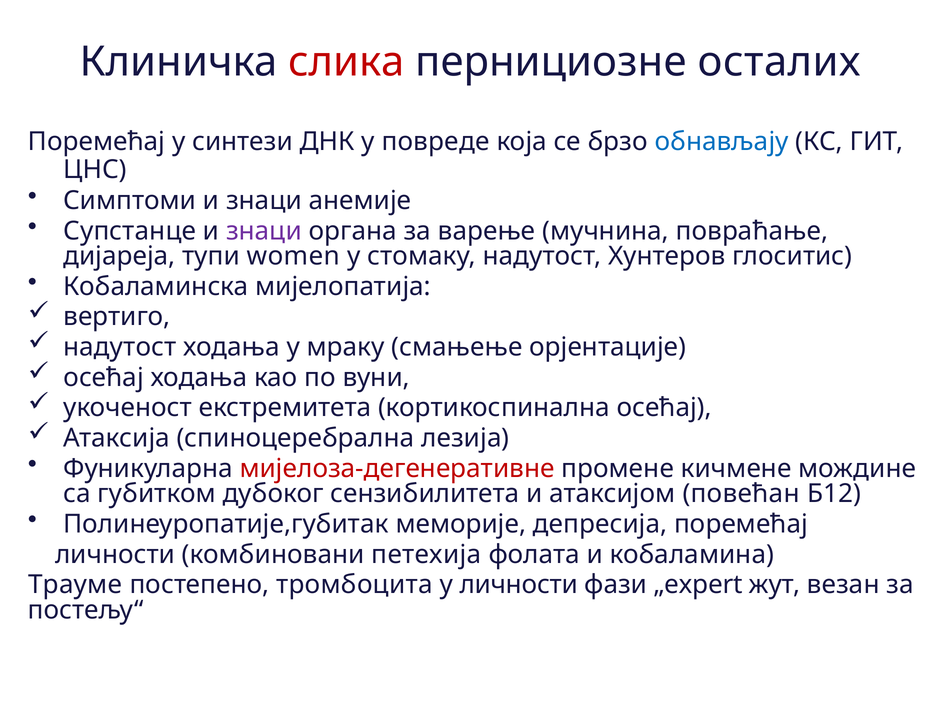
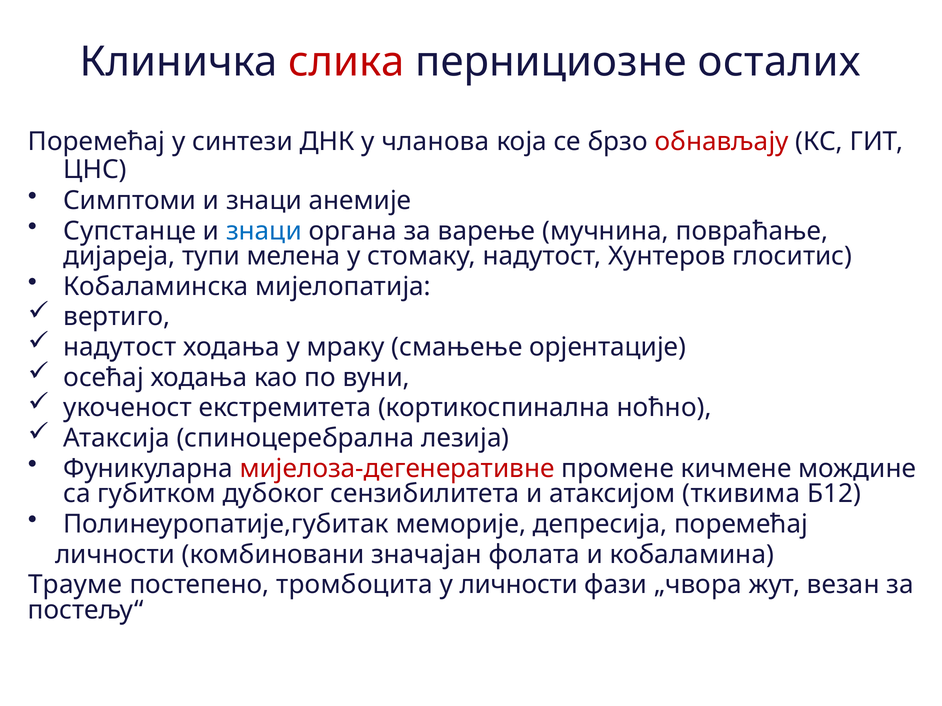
повреде: повреде -> чланова
обнављају colour: blue -> red
знаци at (264, 231) colour: purple -> blue
women: women -> мелена
осећај: осећај -> ноћно
повећан: повећан -> ткивима
петехија: петехија -> значајан
„expert: „expert -> „чвора
